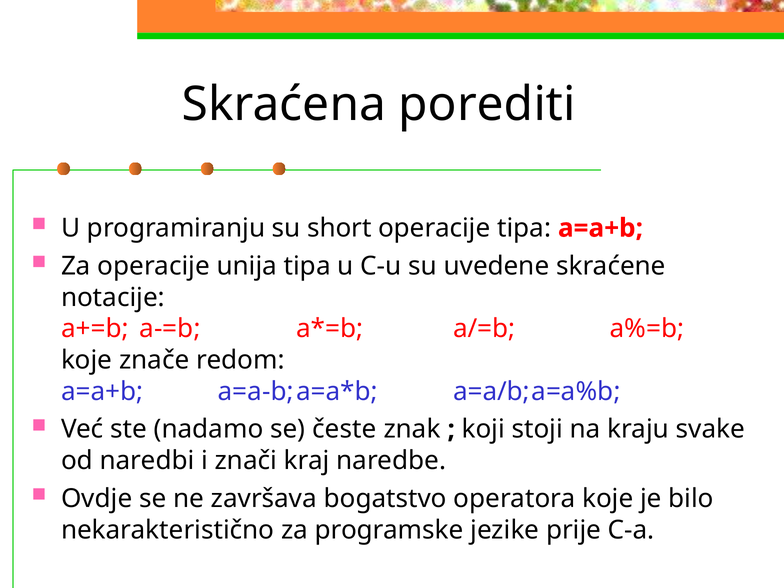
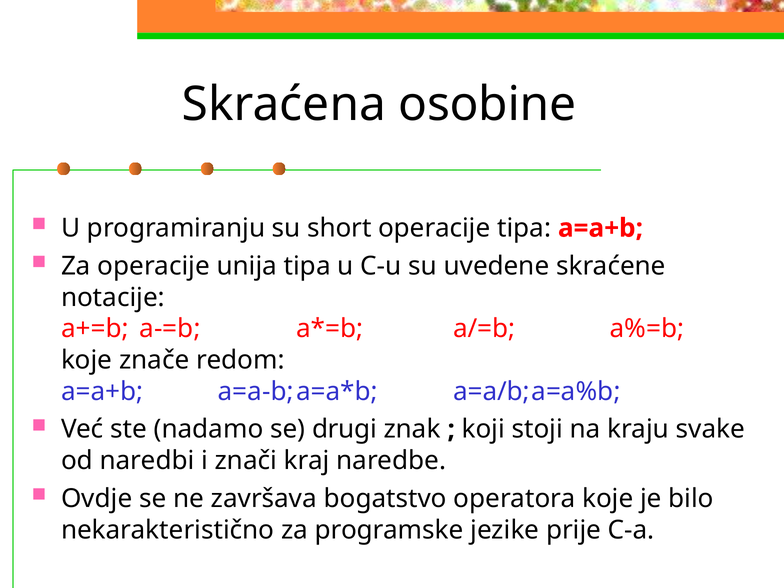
porediti: porediti -> osobine
česte: česte -> drugi
